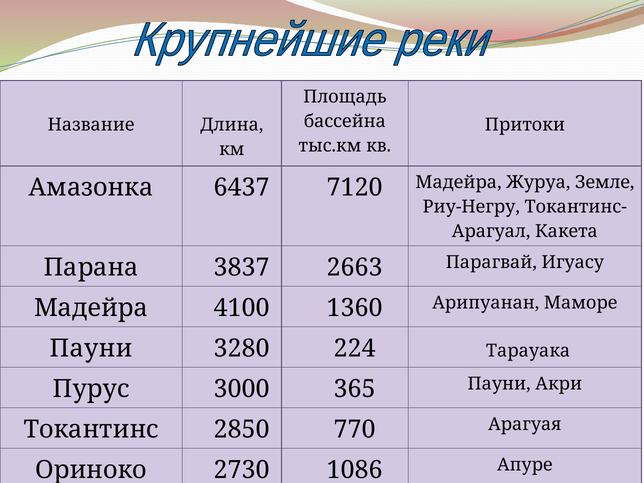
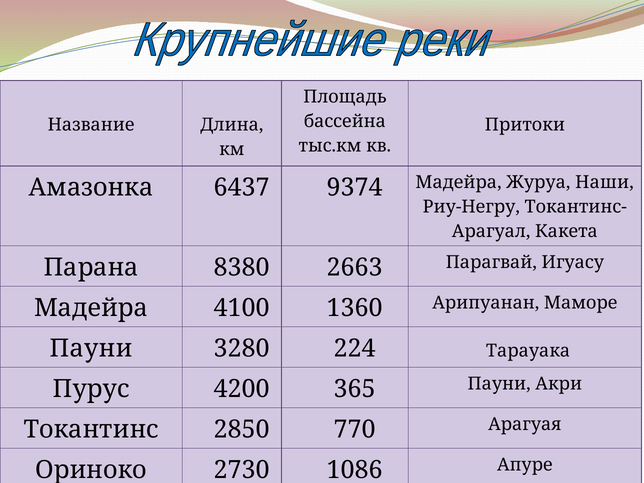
7120: 7120 -> 9374
Земле: Земле -> Наши
3837: 3837 -> 8380
3000: 3000 -> 4200
